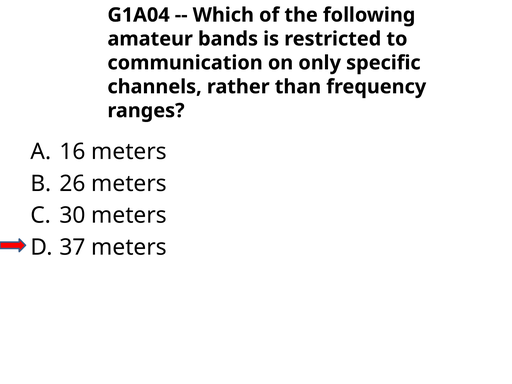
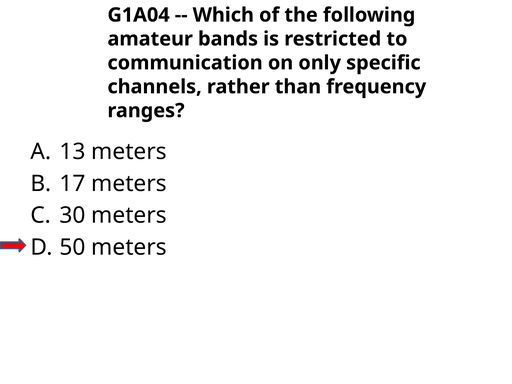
16: 16 -> 13
26: 26 -> 17
37: 37 -> 50
